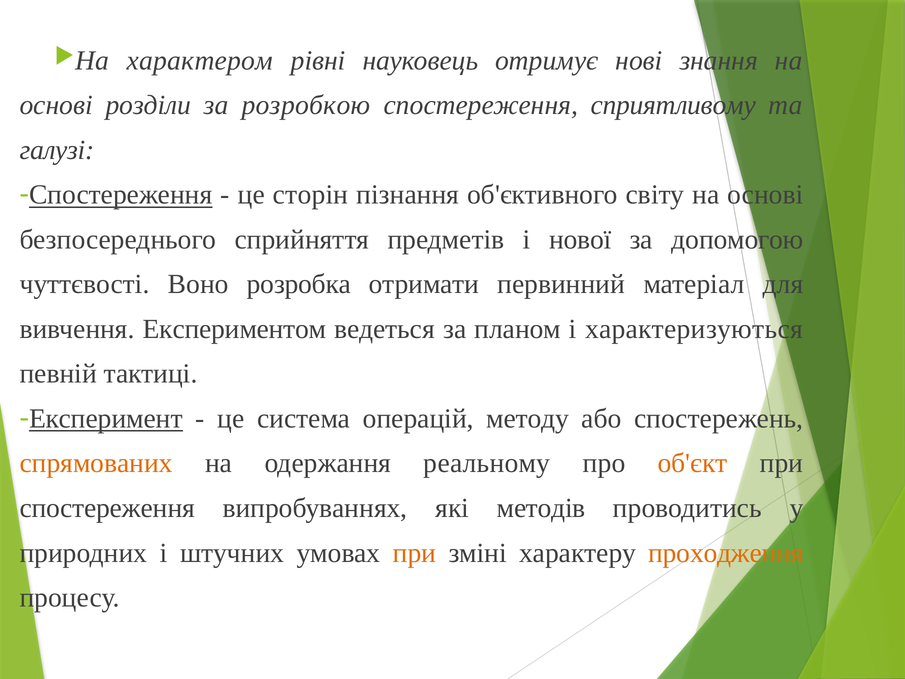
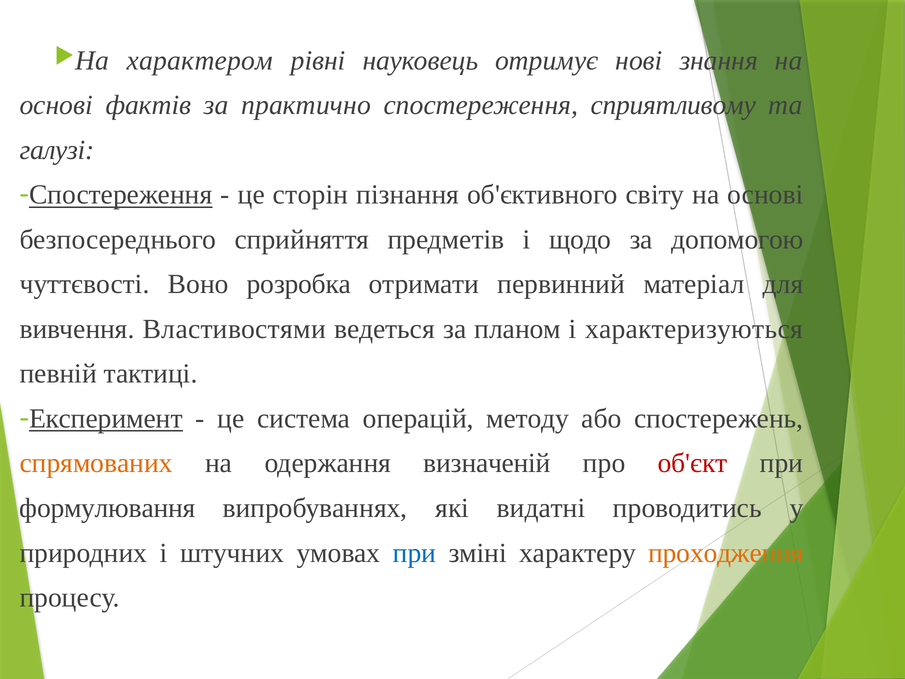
розділи: розділи -> фактів
розробкою: розробкою -> практично
нової: нової -> щодо
Експериментом: Експериментом -> Властивостями
реальному: реальному -> визначеній
об'єкт colour: orange -> red
спостереження at (107, 508): спостереження -> формулювання
методів: методів -> видатні
при at (415, 553) colour: orange -> blue
